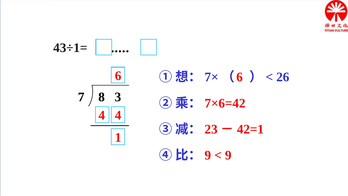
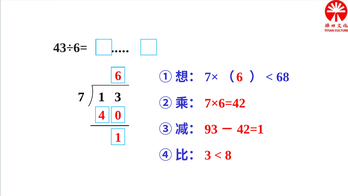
43÷1=: 43÷1= -> 43÷6=
26: 26 -> 68
7 8: 8 -> 1
4 4: 4 -> 0
23: 23 -> 93
9 at (208, 155): 9 -> 3
9 at (228, 155): 9 -> 8
